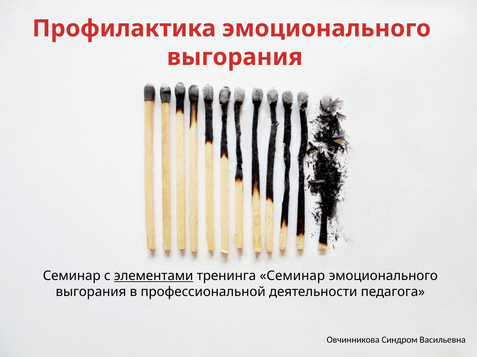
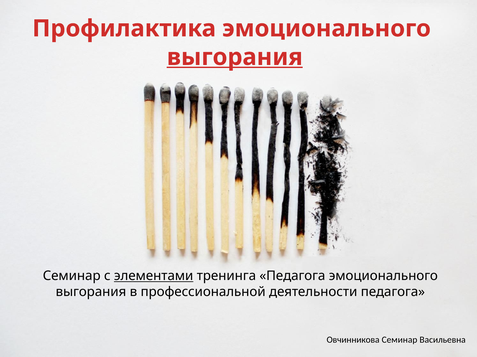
выгорания at (235, 57) underline: none -> present
тренинга Семинар: Семинар -> Педагога
Овчинникова Синдром: Синдром -> Семинар
